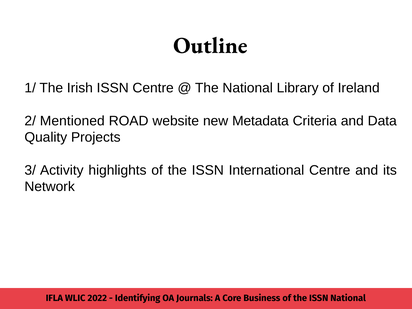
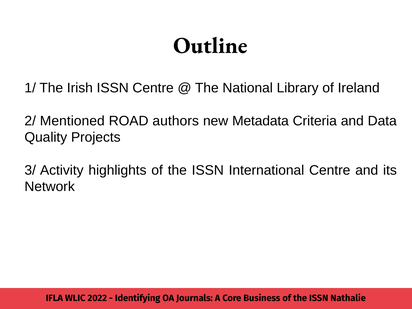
website: website -> authors
ISSN National: National -> Nathalie
